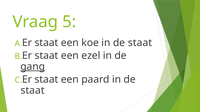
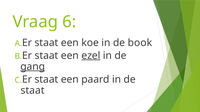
5: 5 -> 6
koe in de staat: staat -> book
ezel underline: none -> present
